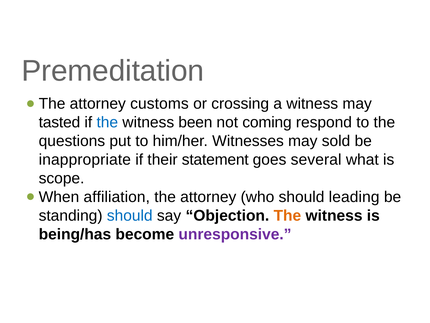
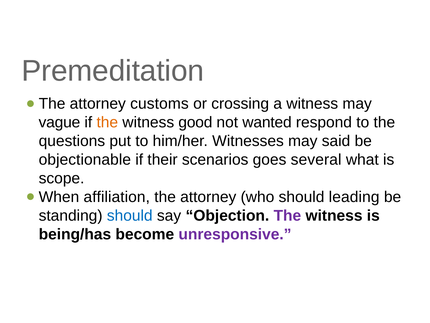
tasted: tasted -> vague
the at (107, 122) colour: blue -> orange
been: been -> good
coming: coming -> wanted
sold: sold -> said
inappropriate: inappropriate -> objectionable
statement: statement -> scenarios
The at (287, 215) colour: orange -> purple
